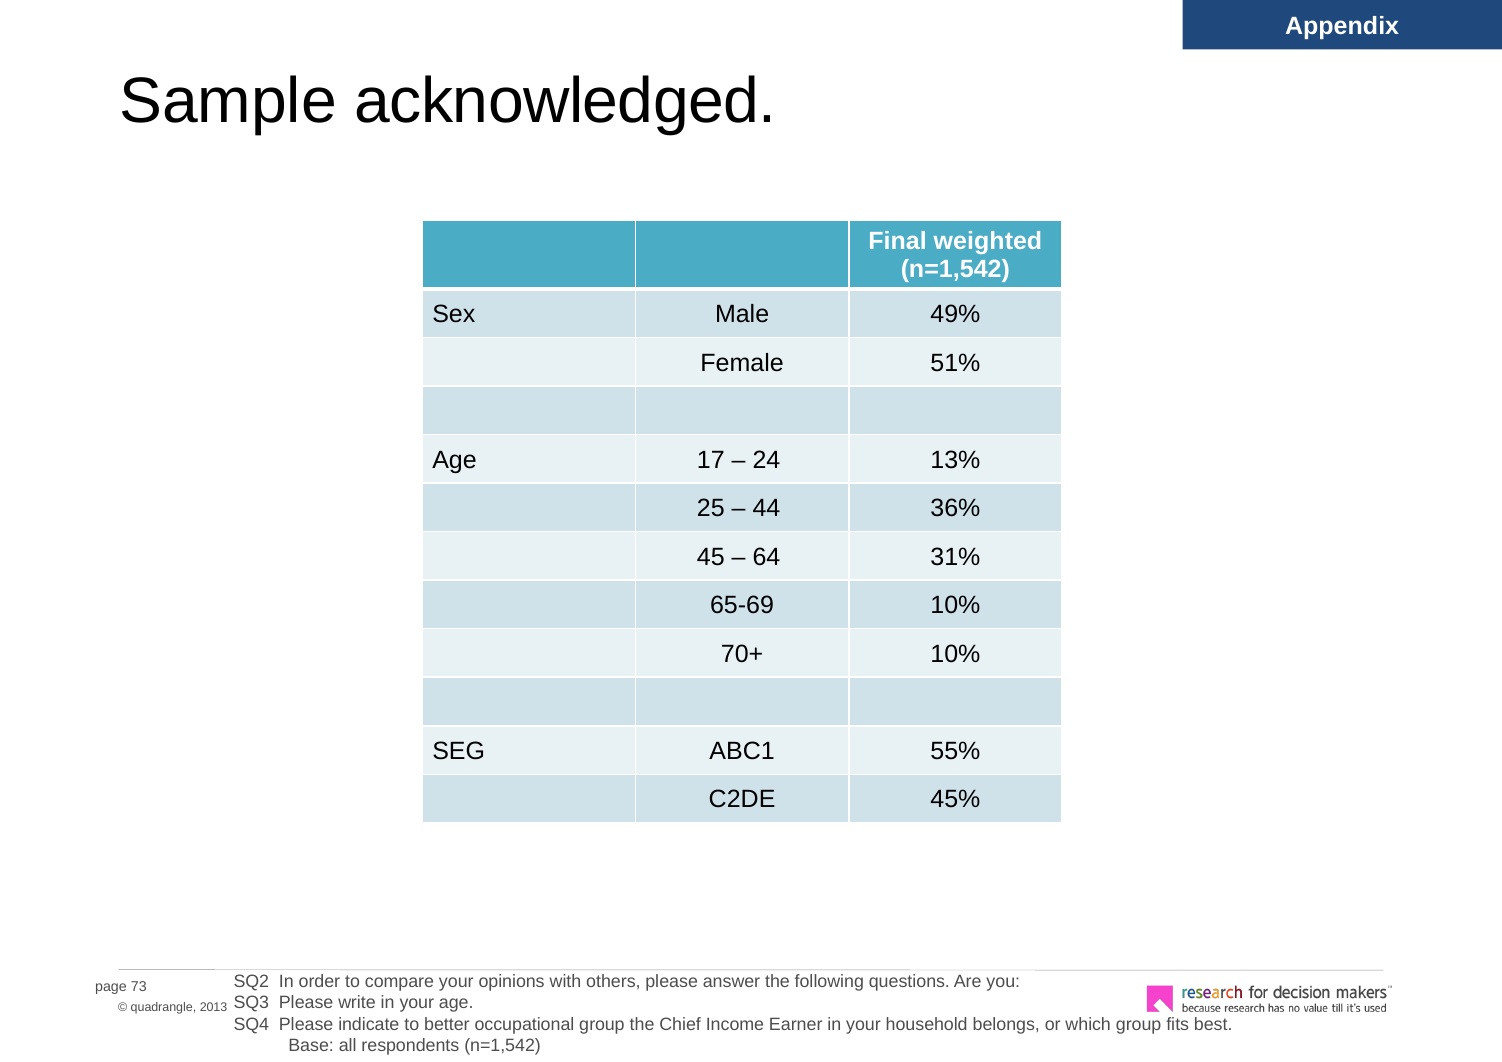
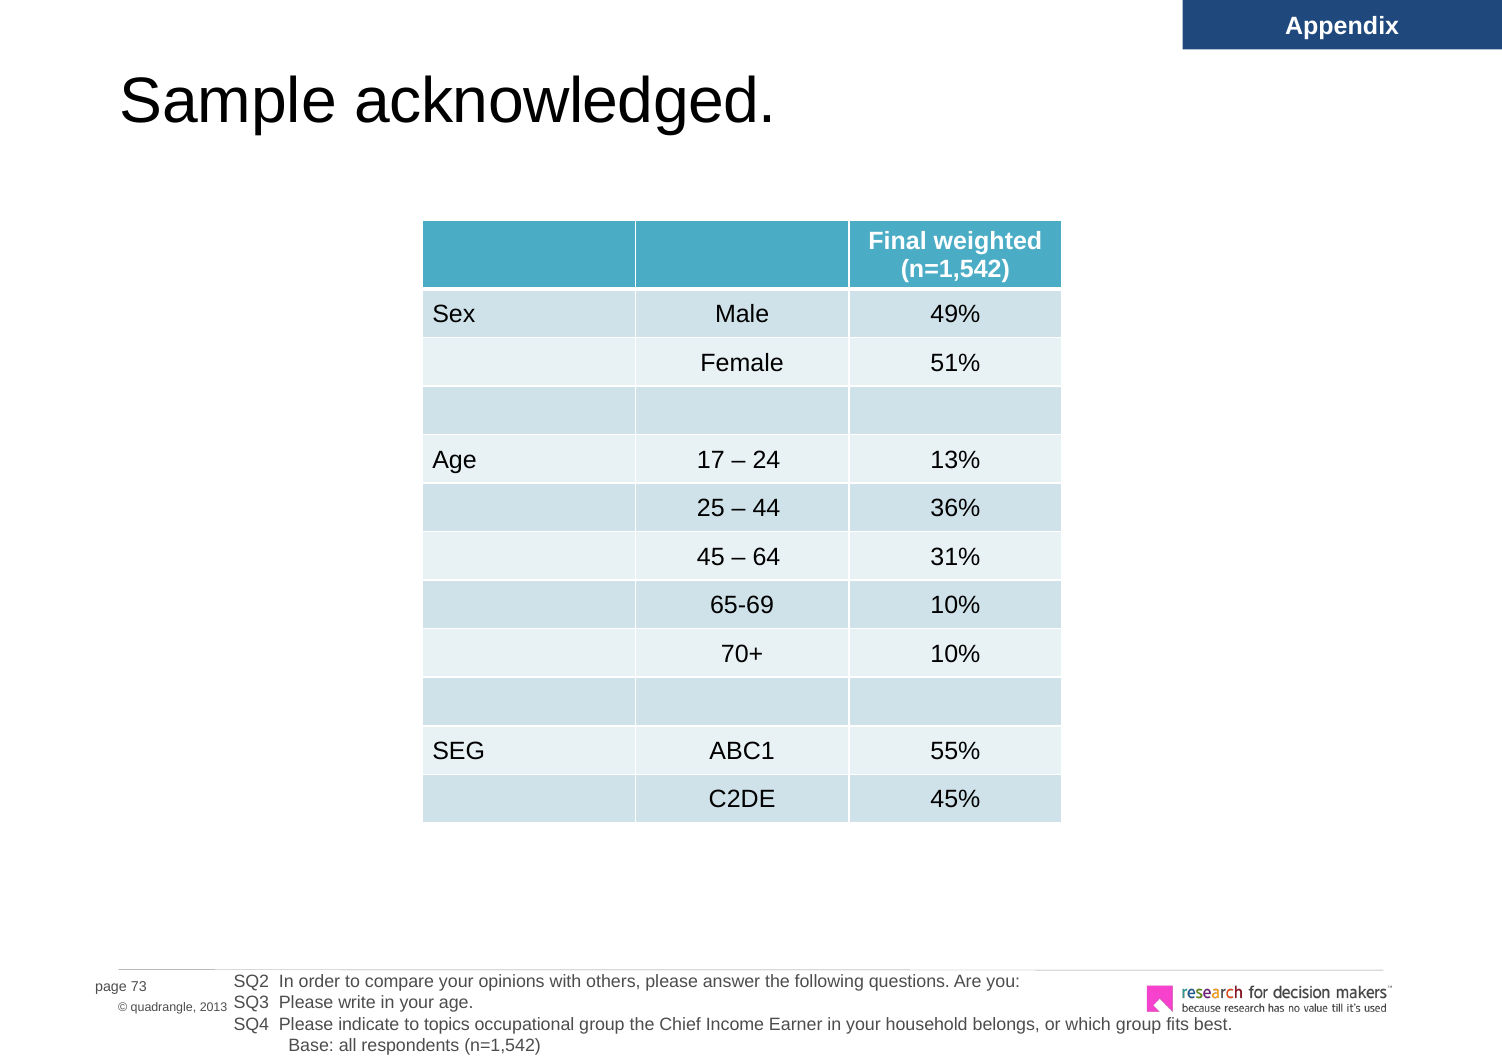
better: better -> topics
